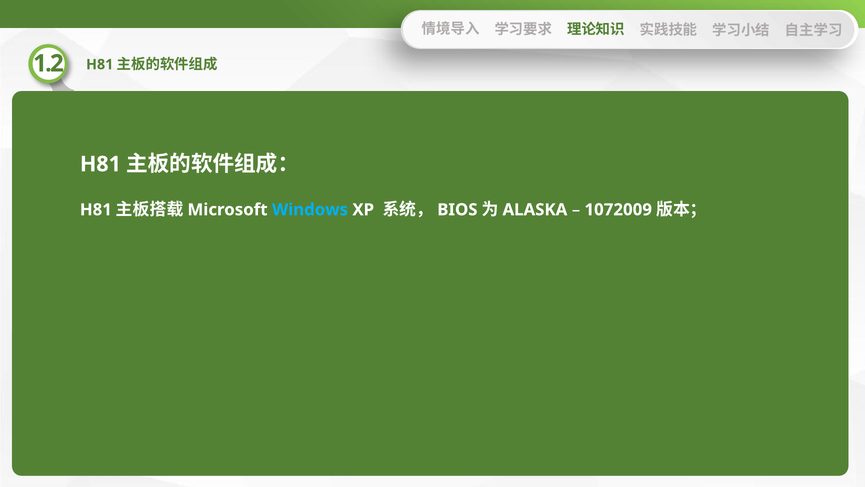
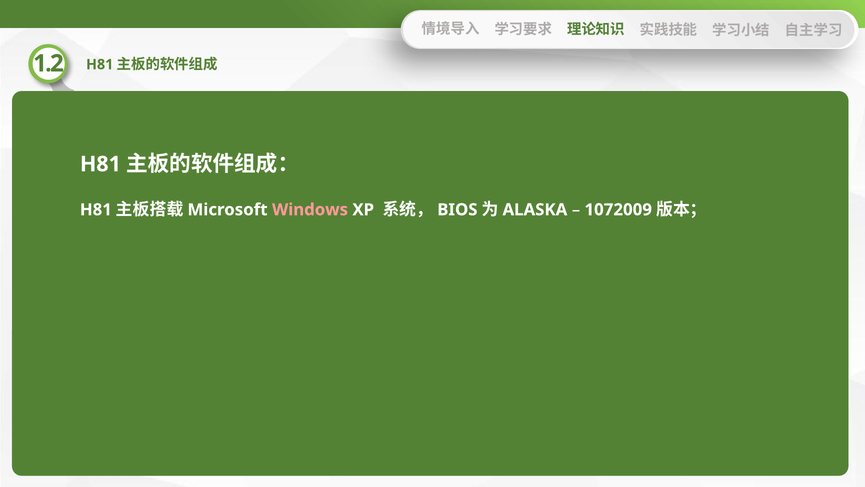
Windows colour: light blue -> pink
